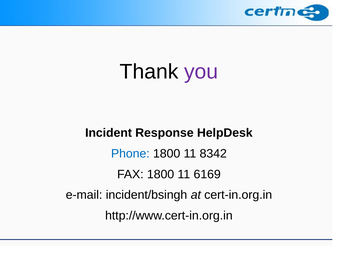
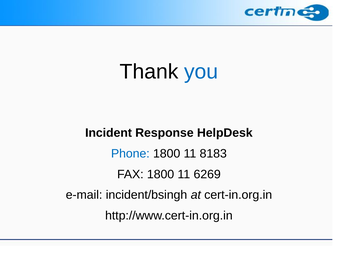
you colour: purple -> blue
8342: 8342 -> 8183
6169: 6169 -> 6269
